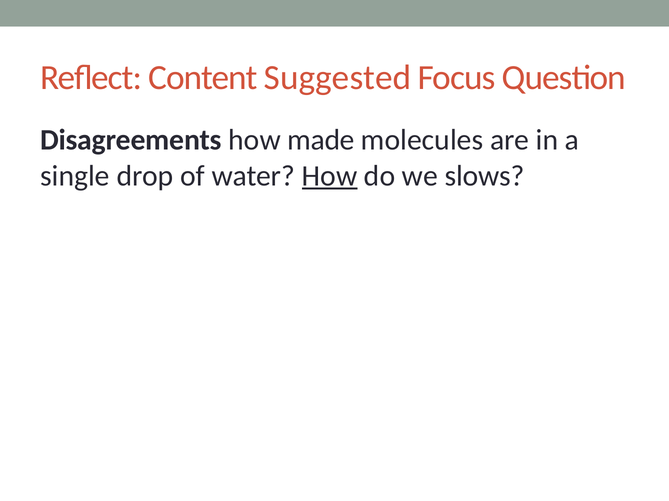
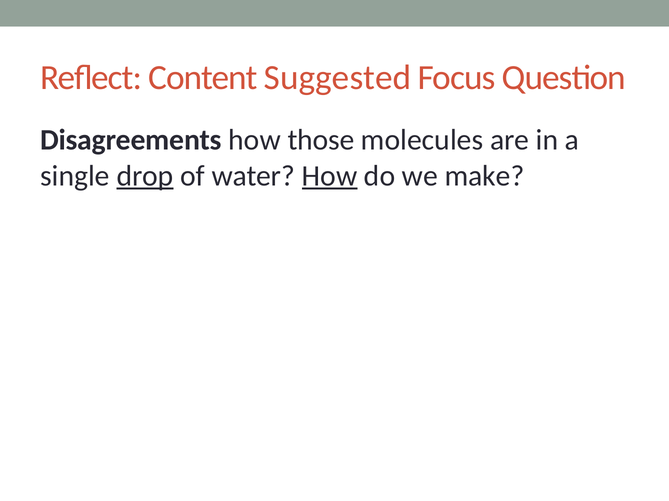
made: made -> those
drop underline: none -> present
slows: slows -> make
